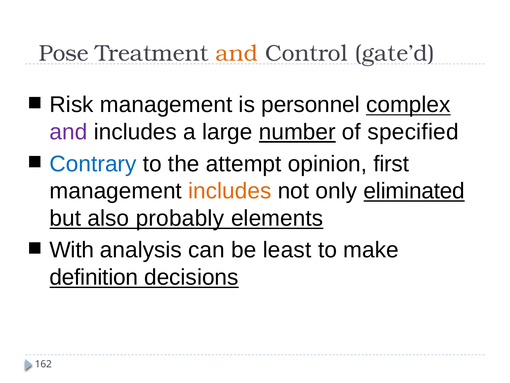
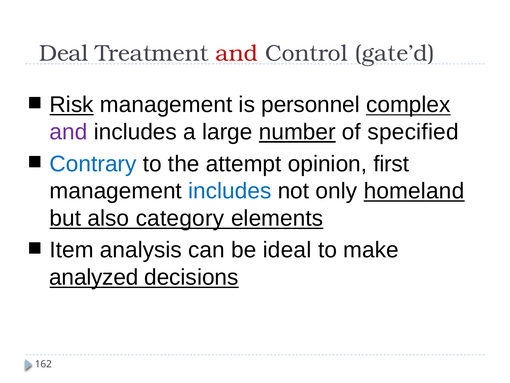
Pose: Pose -> Deal
and at (237, 53) colour: orange -> red
Risk underline: none -> present
includes at (230, 191) colour: orange -> blue
eliminated: eliminated -> homeland
probably: probably -> category
With: With -> Item
least: least -> ideal
definition: definition -> analyzed
